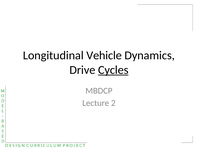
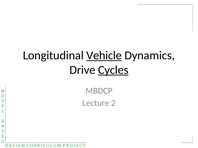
Vehicle underline: none -> present
